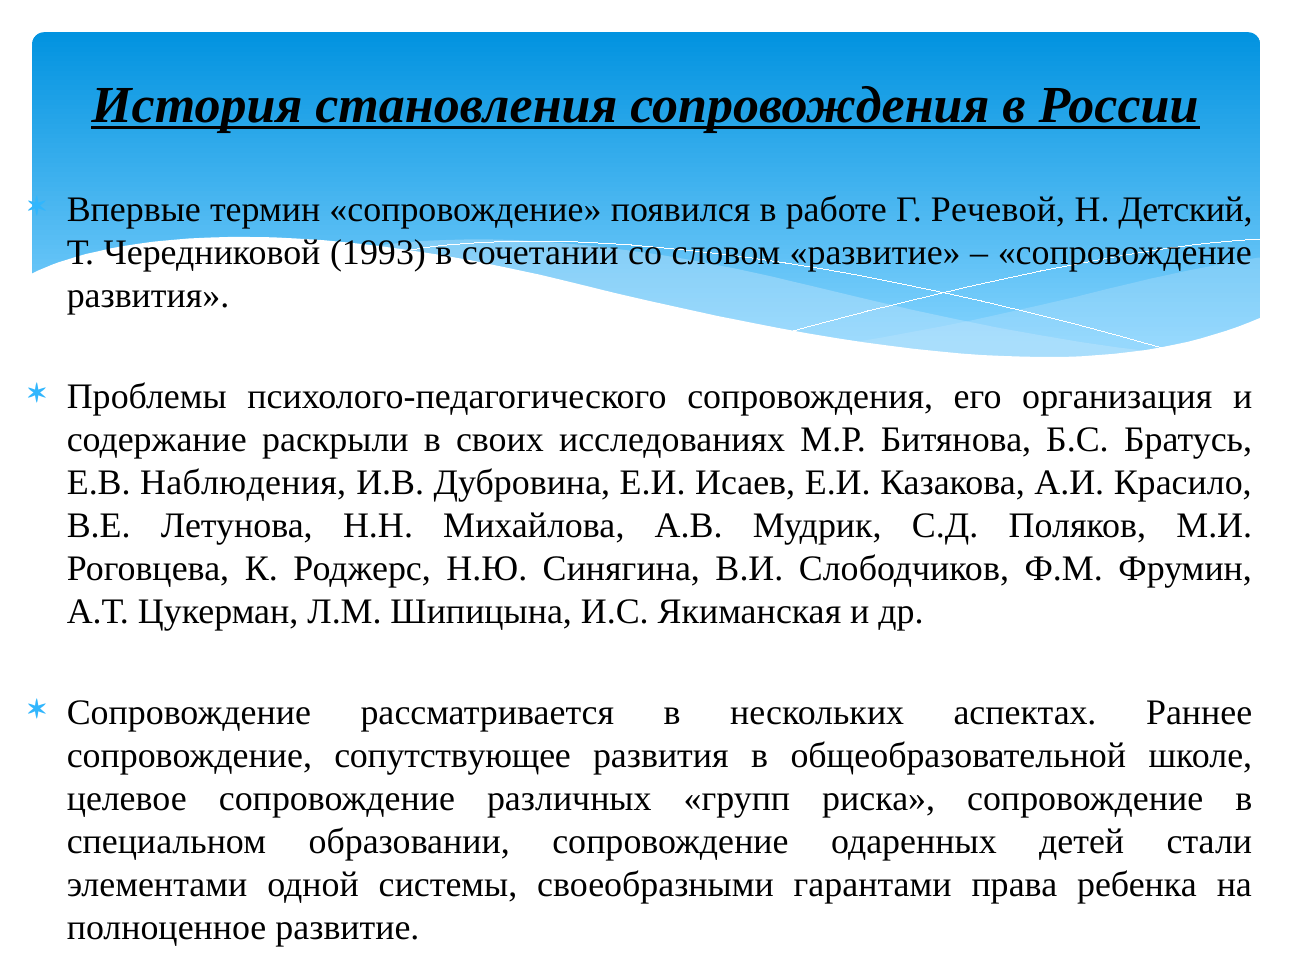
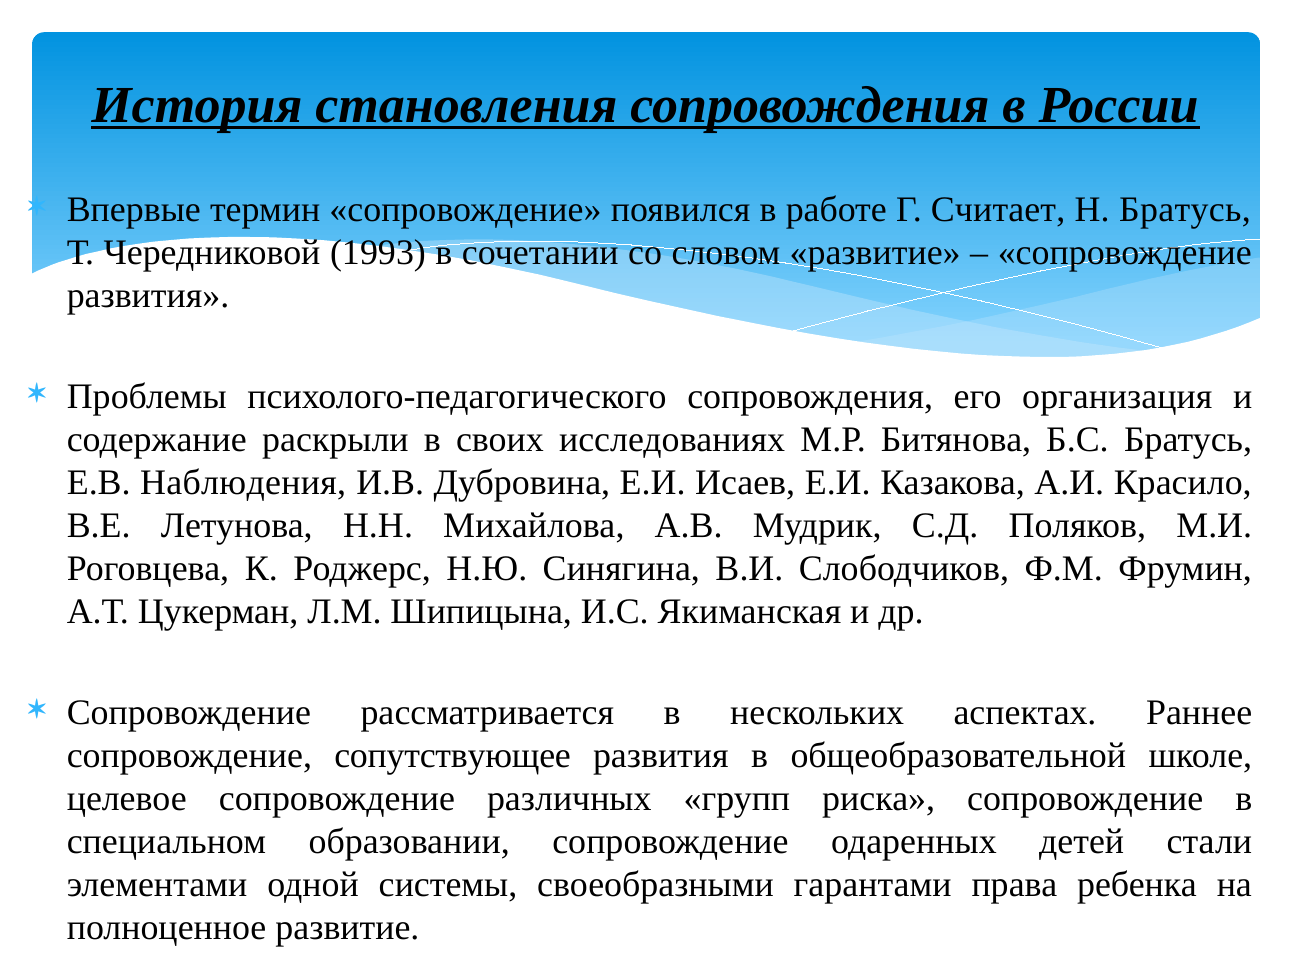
Речевой: Речевой -> Считает
Н Детский: Детский -> Братусь
